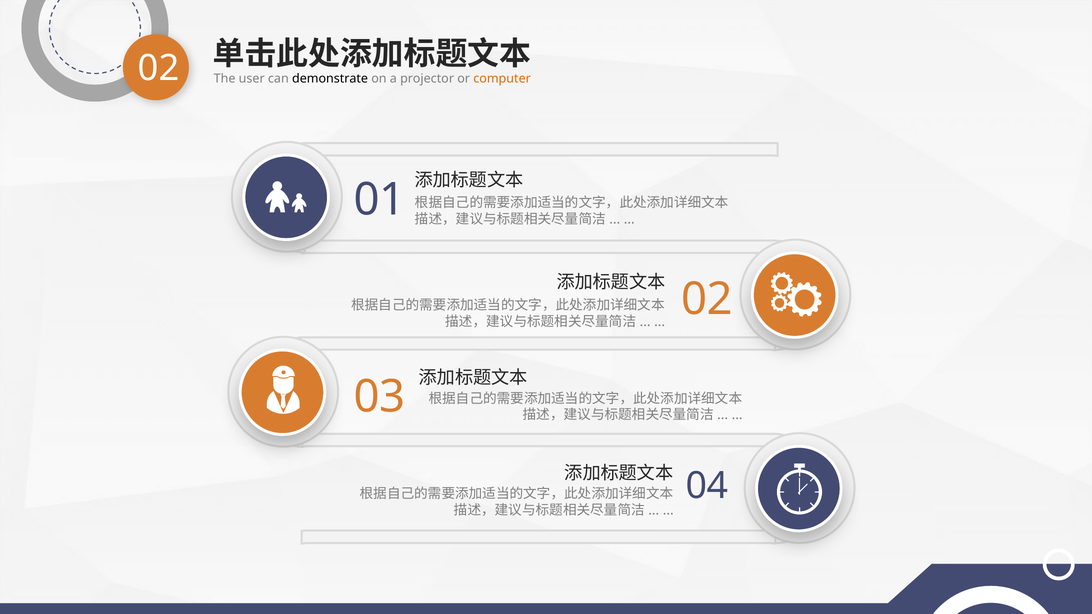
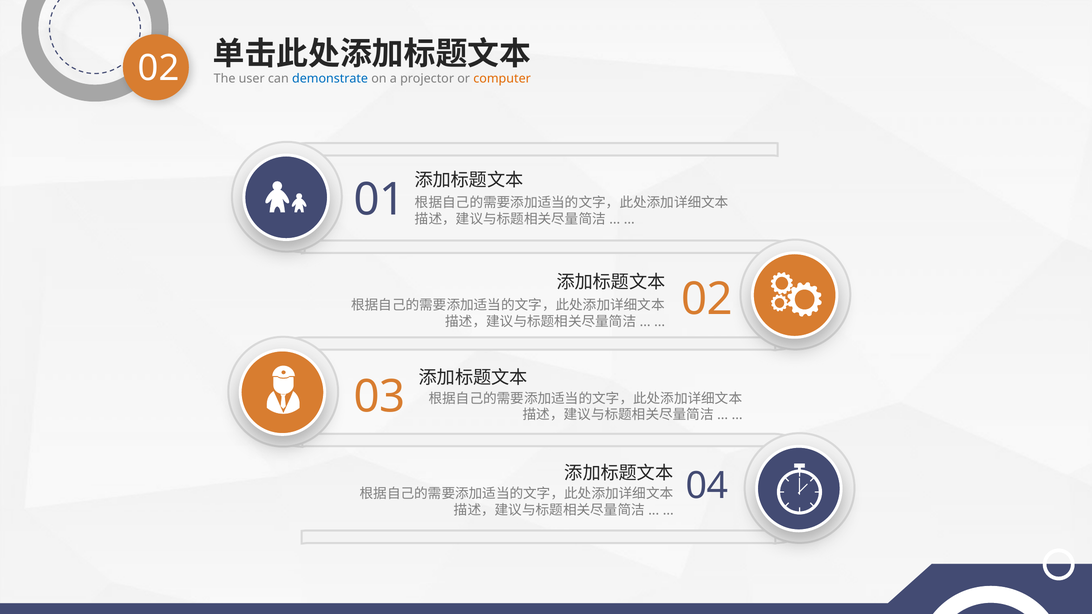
demonstrate colour: black -> blue
